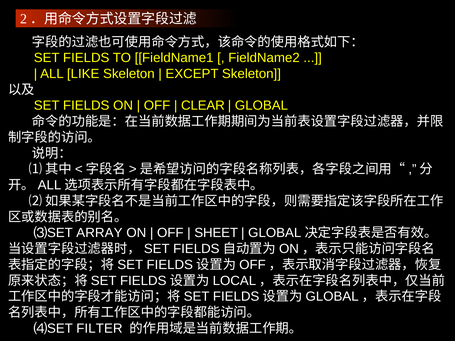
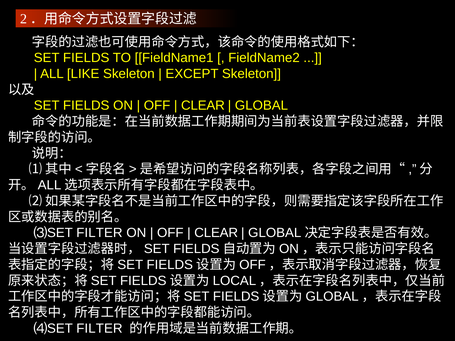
⑶SET ARRAY: ARRAY -> FILTER
SHEET at (216, 233): SHEET -> CLEAR
